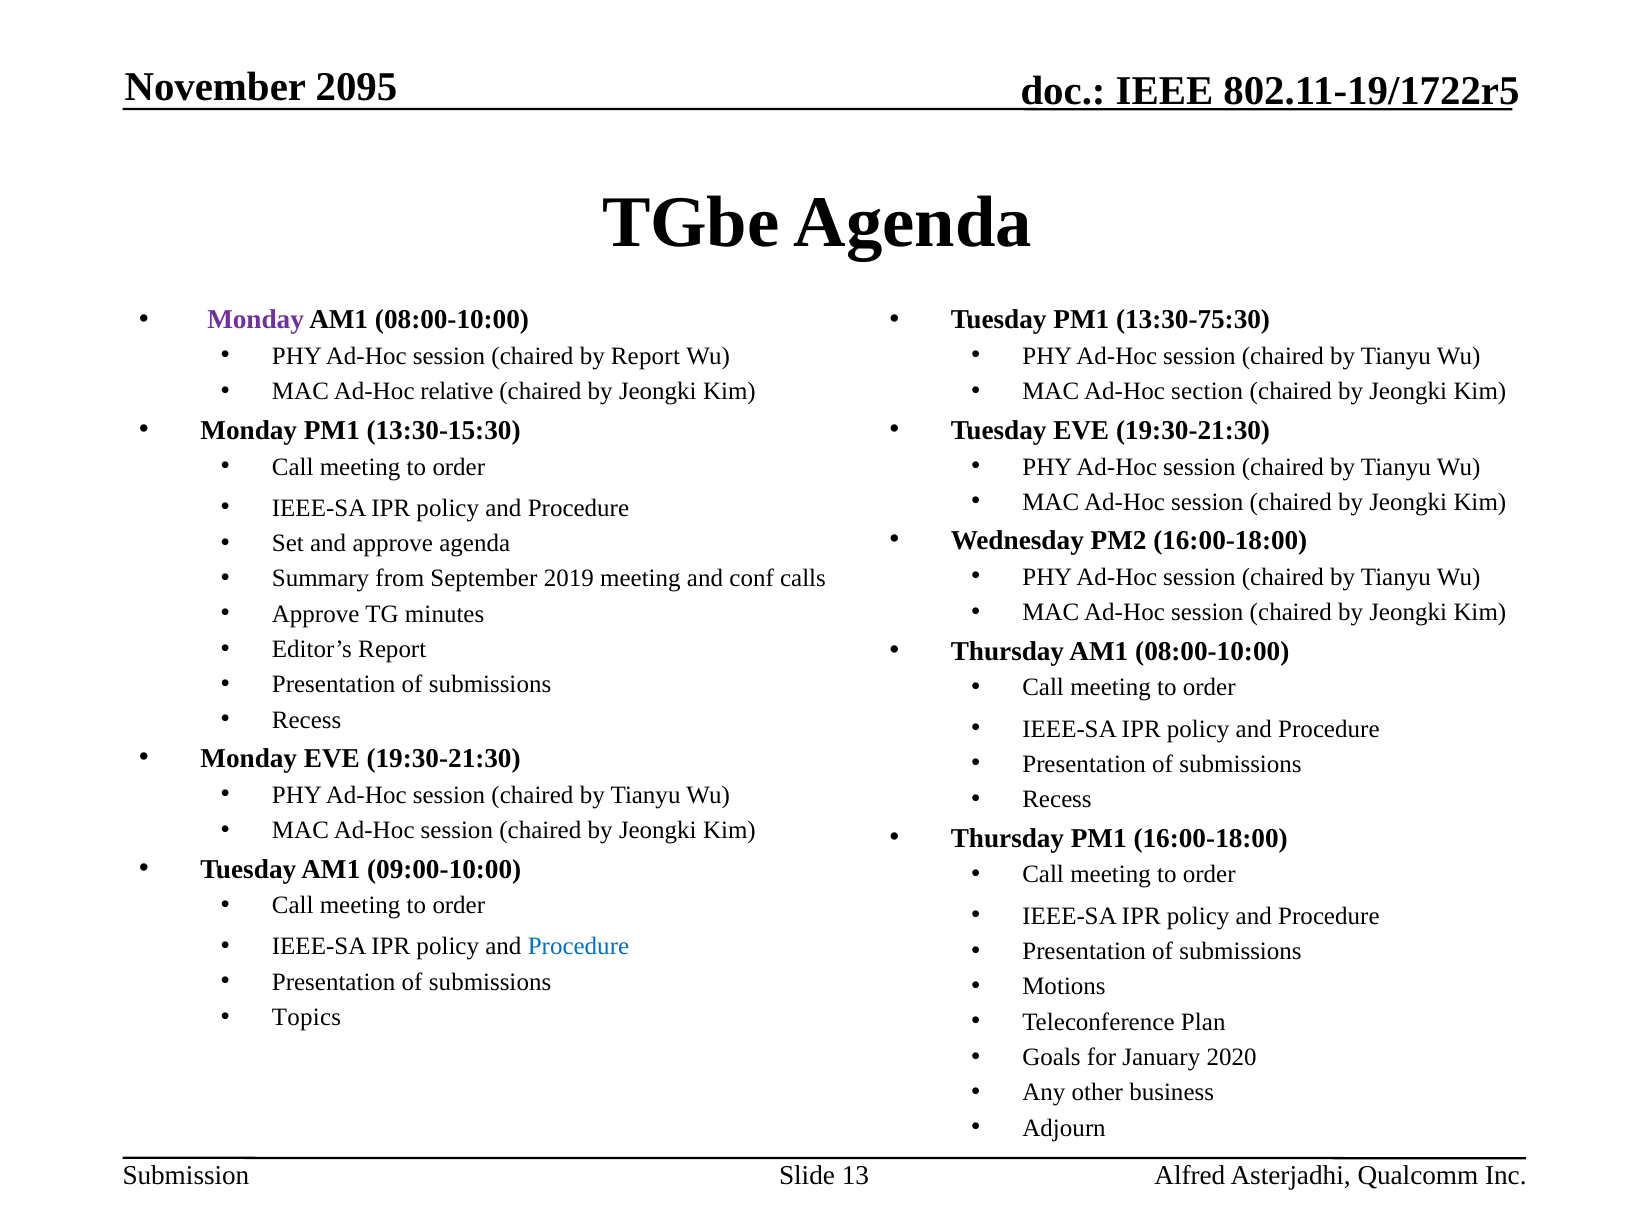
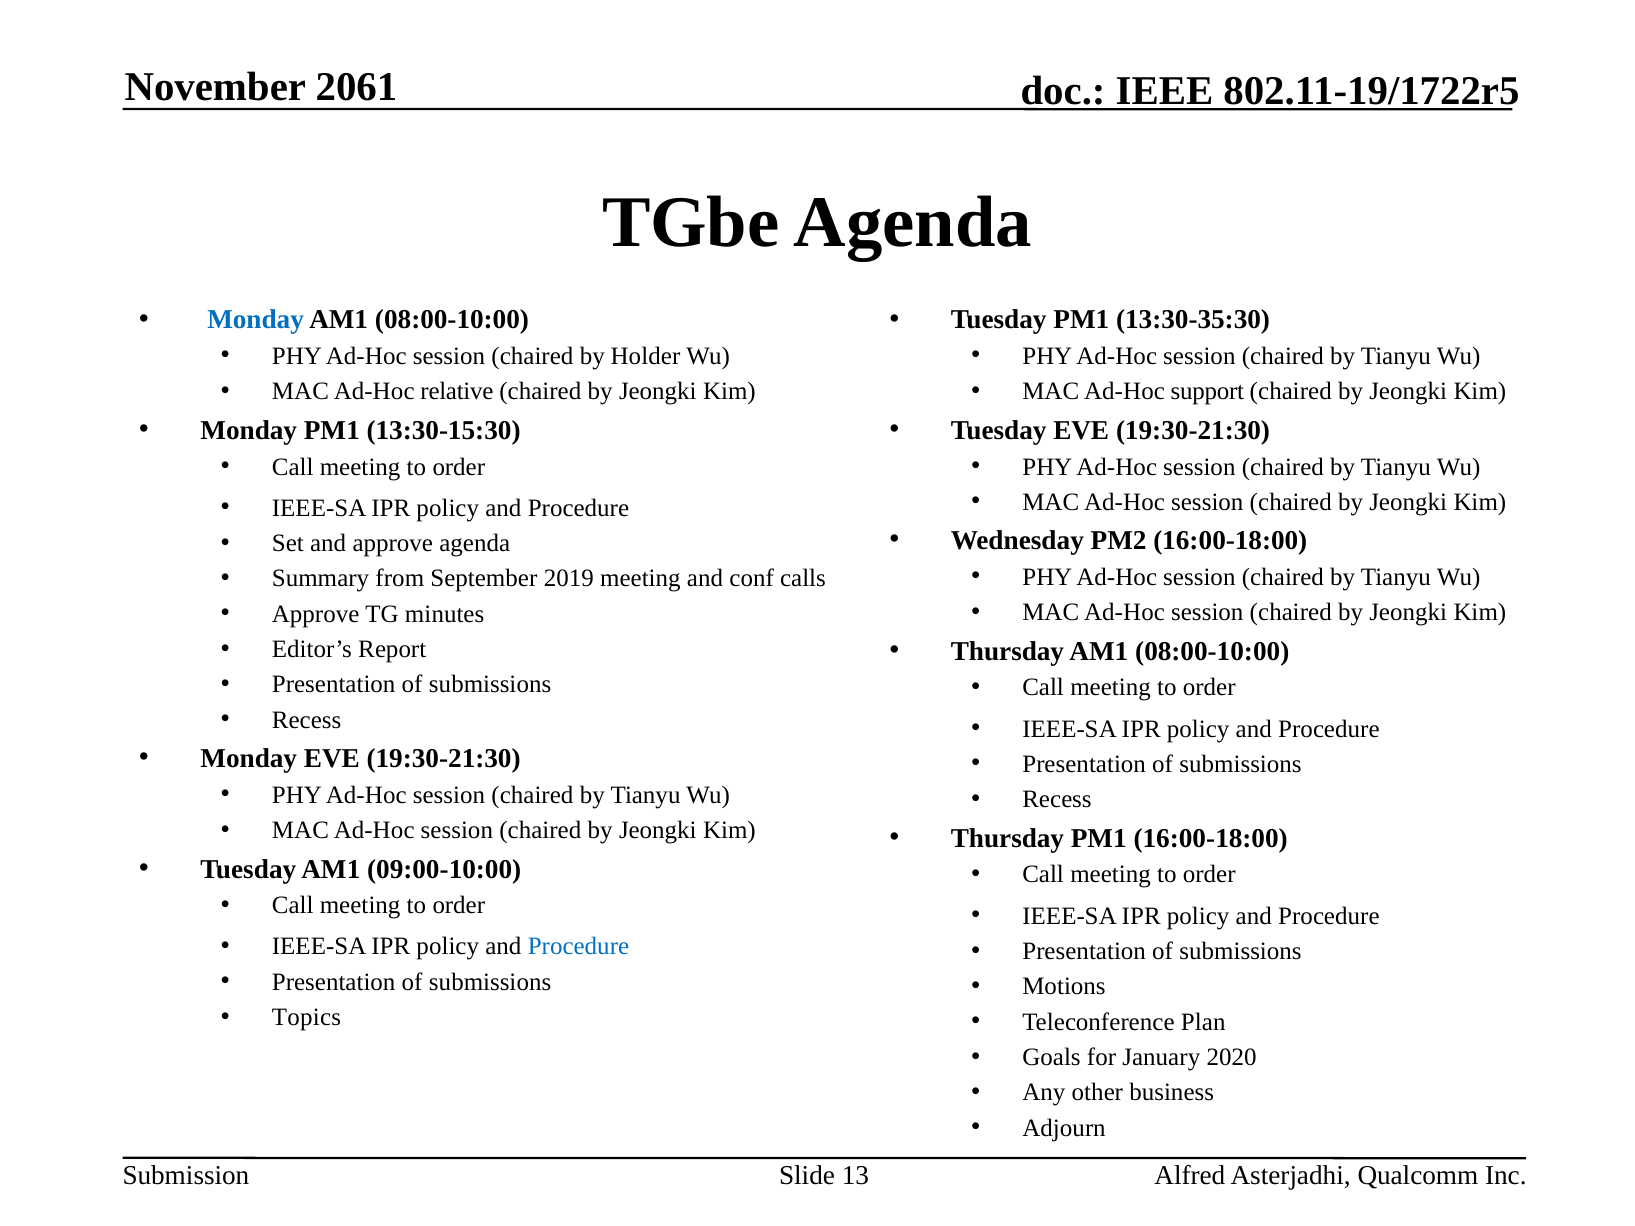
2095: 2095 -> 2061
Monday at (256, 320) colour: purple -> blue
13:30-75:30: 13:30-75:30 -> 13:30-35:30
by Report: Report -> Holder
section: section -> support
